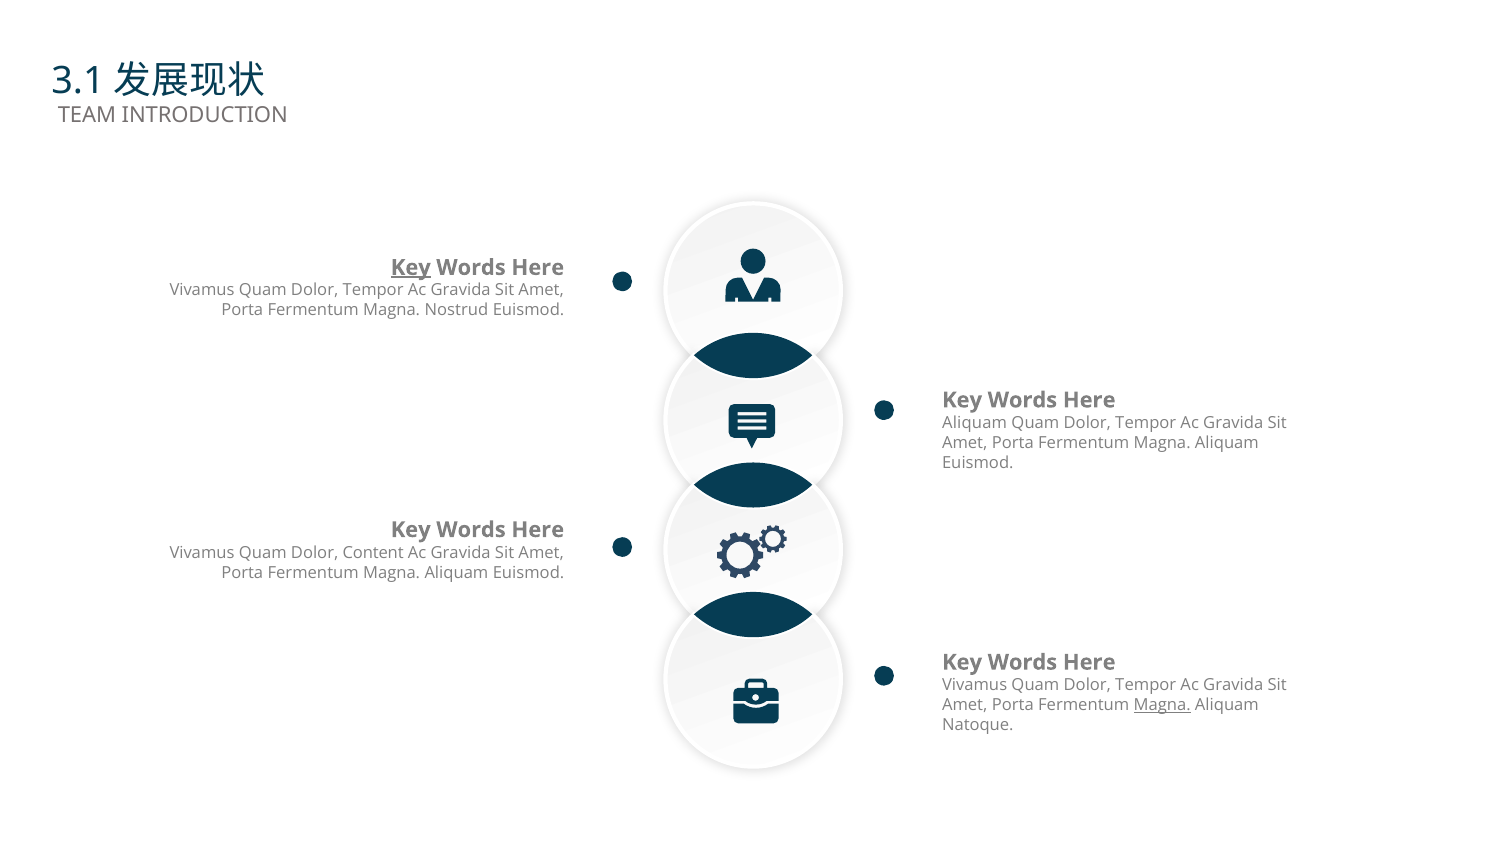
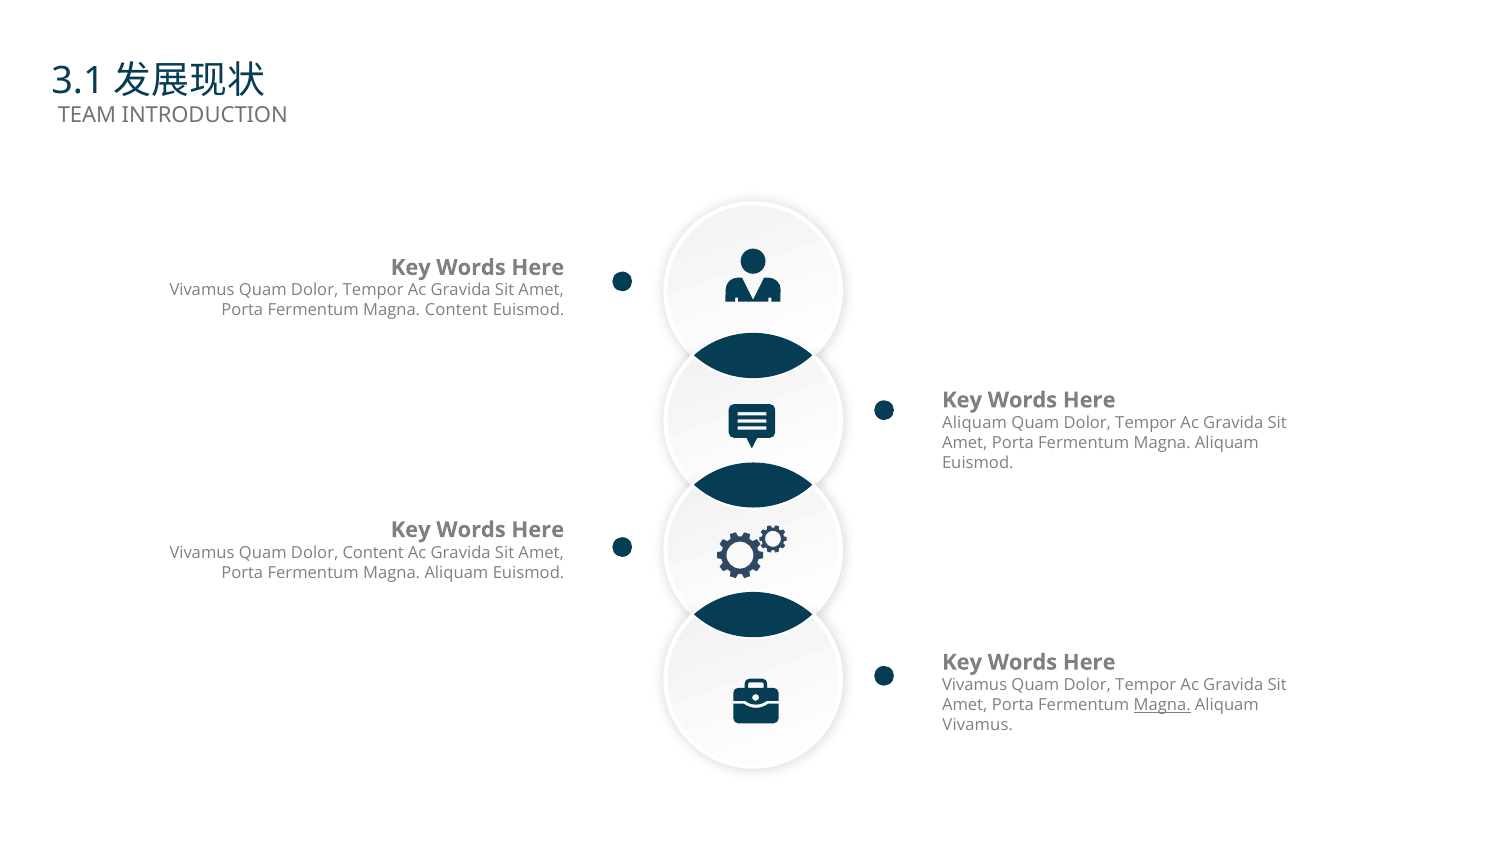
Key at (411, 268) underline: present -> none
Magna Nostrud: Nostrud -> Content
Natoque at (978, 725): Natoque -> Vivamus
